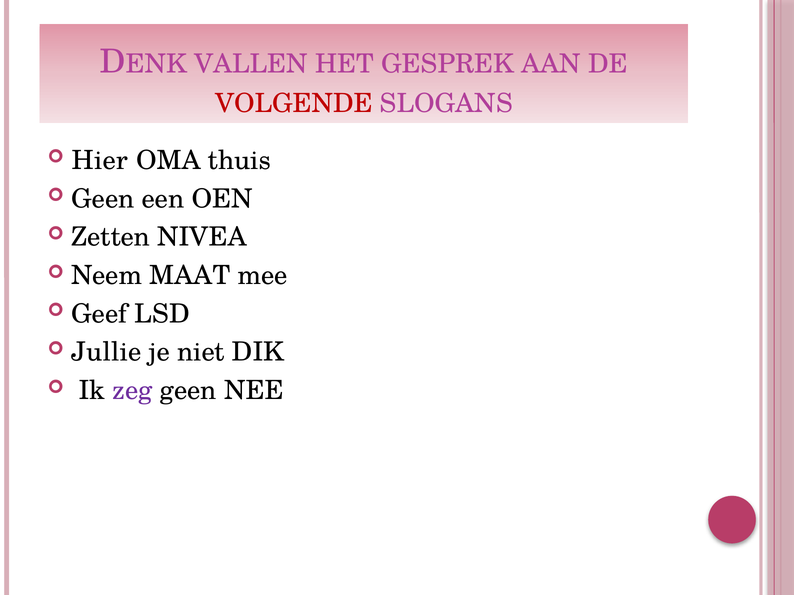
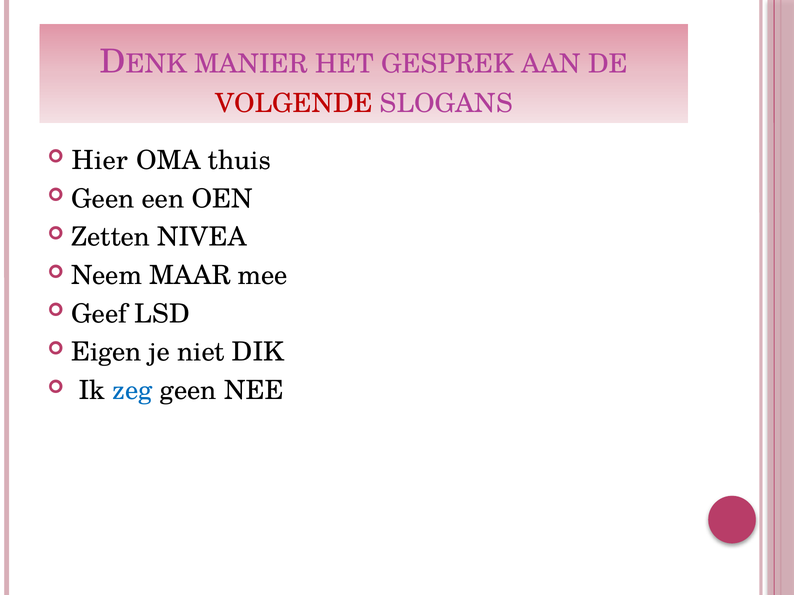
VALLEN: VALLEN -> MANIER
MAAT: MAAT -> MAAR
Jullie: Jullie -> Eigen
zeg colour: purple -> blue
